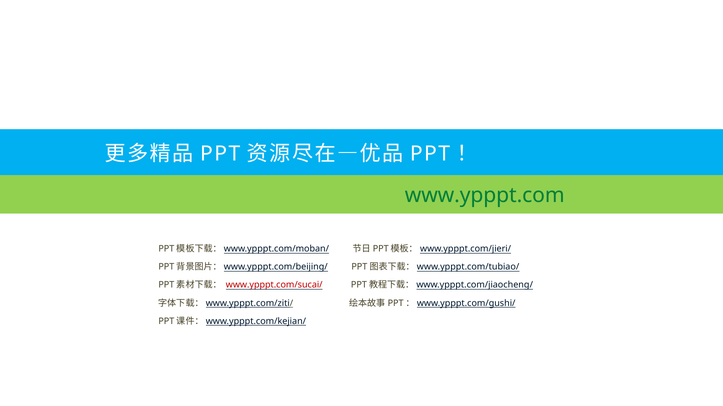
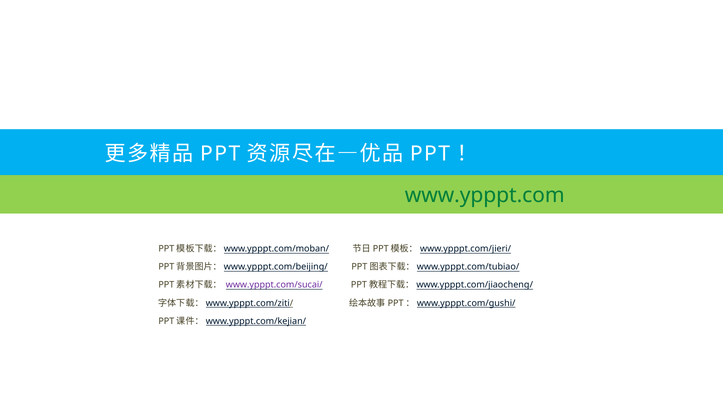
www.ypppt.com/sucai/ colour: red -> purple
